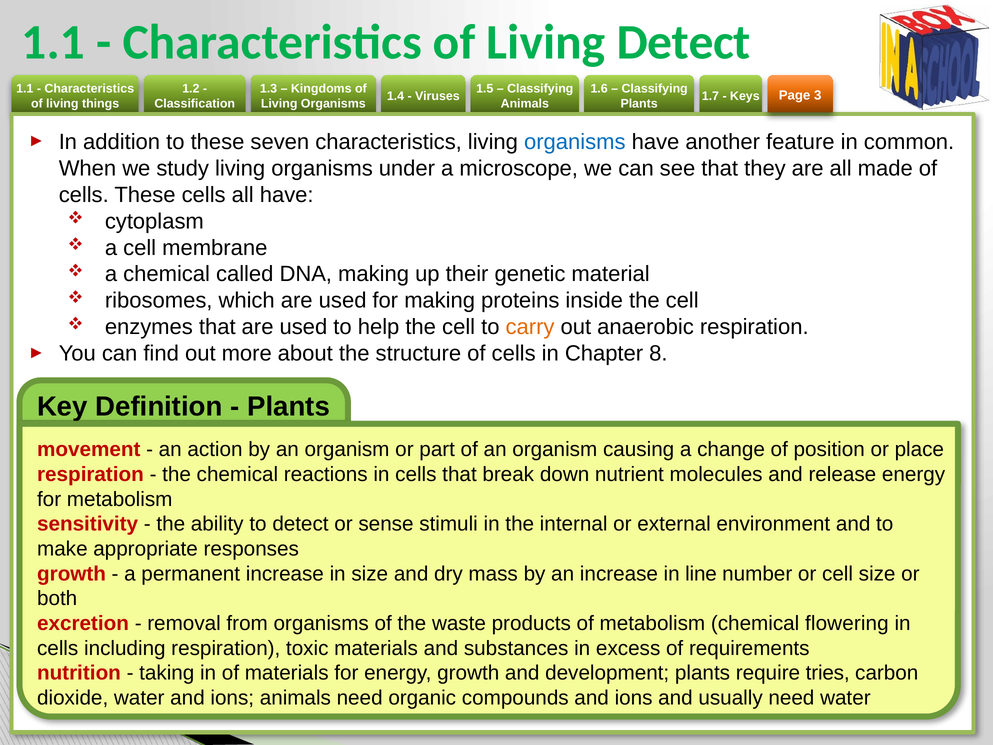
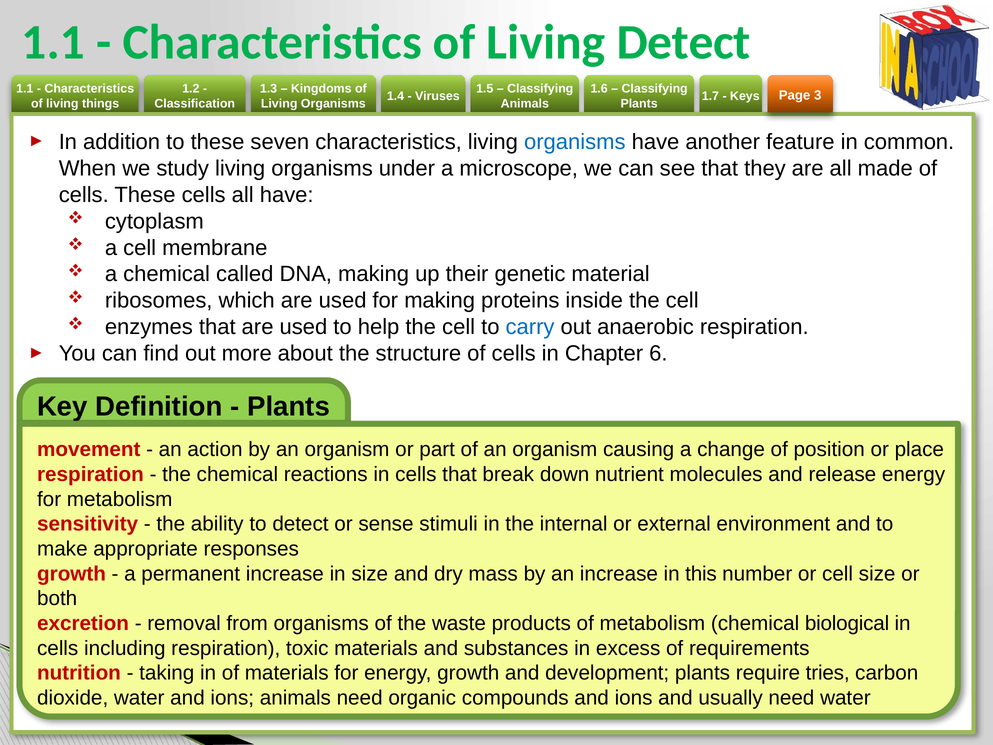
carry colour: orange -> blue
8: 8 -> 6
line: line -> this
flowering: flowering -> biological
